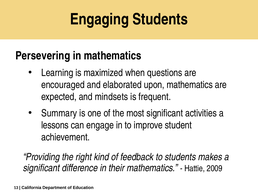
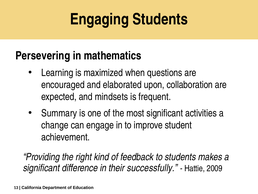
upon mathematics: mathematics -> collaboration
lessons: lessons -> change
their mathematics: mathematics -> successfully
